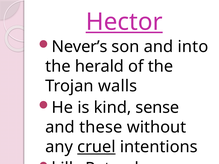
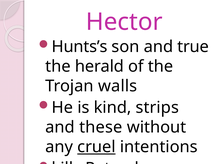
Hector underline: present -> none
Never’s: Never’s -> Hunts’s
into: into -> true
sense: sense -> strips
